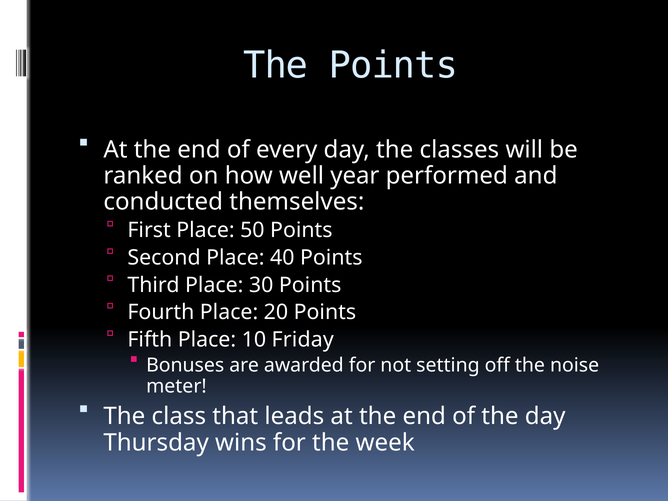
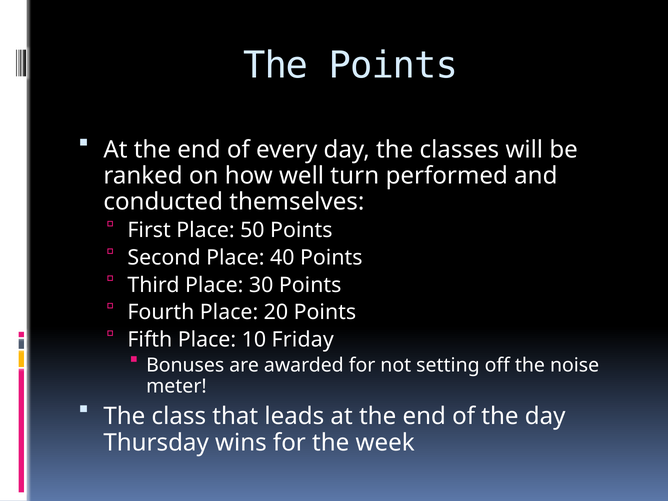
year: year -> turn
